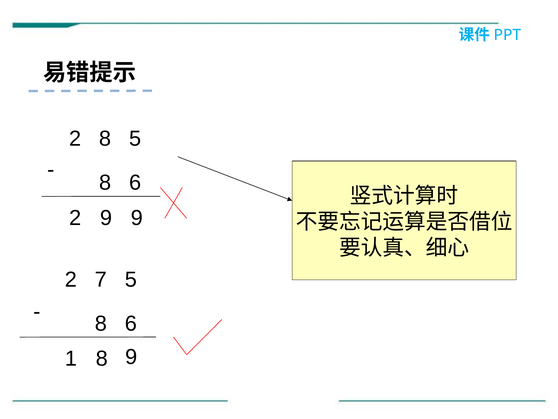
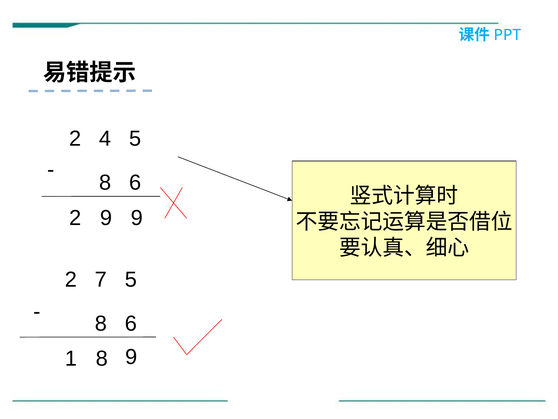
2 8: 8 -> 4
